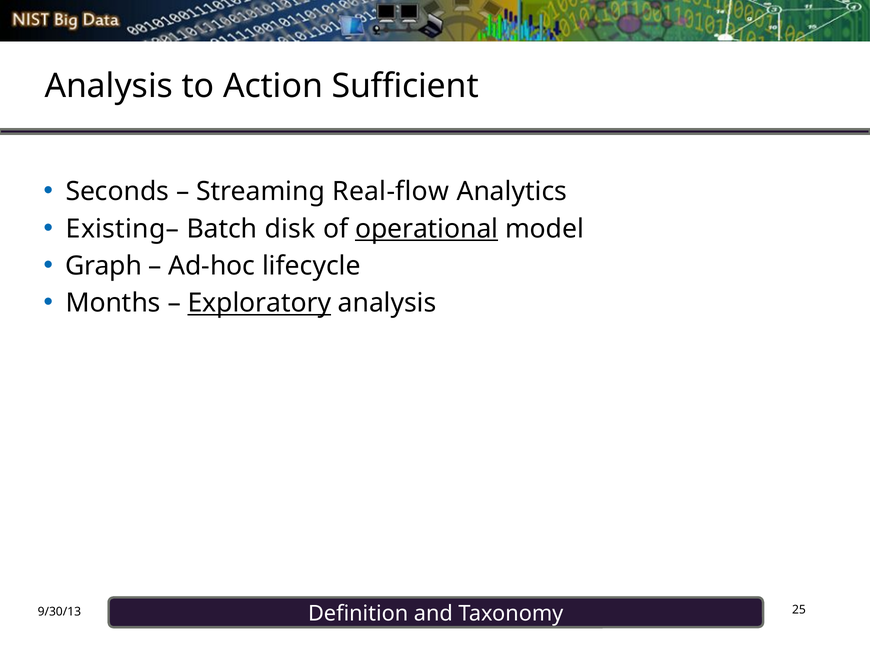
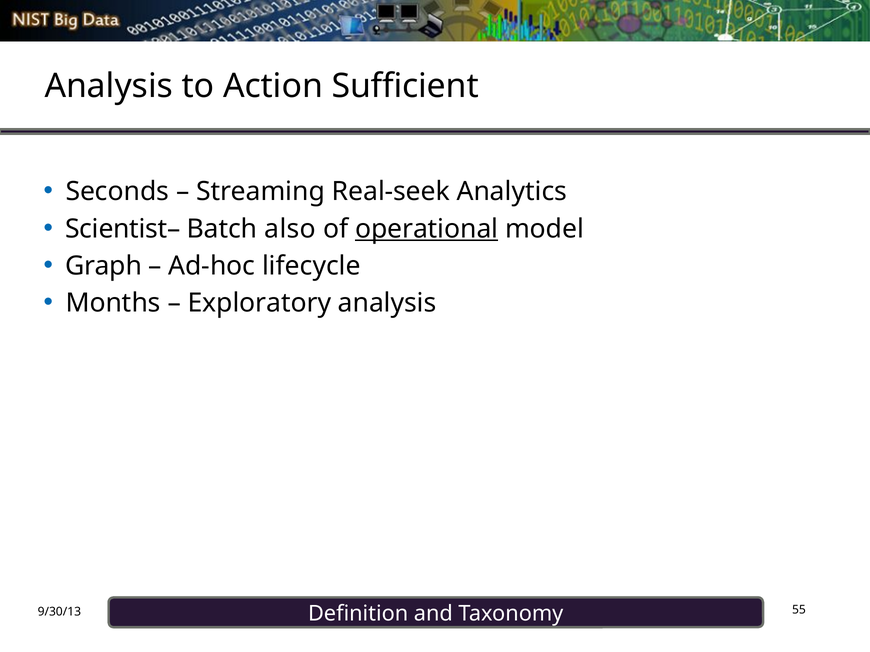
Real-flow: Real-flow -> Real-seek
Existing–: Existing– -> Scientist–
disk: disk -> also
Exploratory underline: present -> none
25: 25 -> 55
